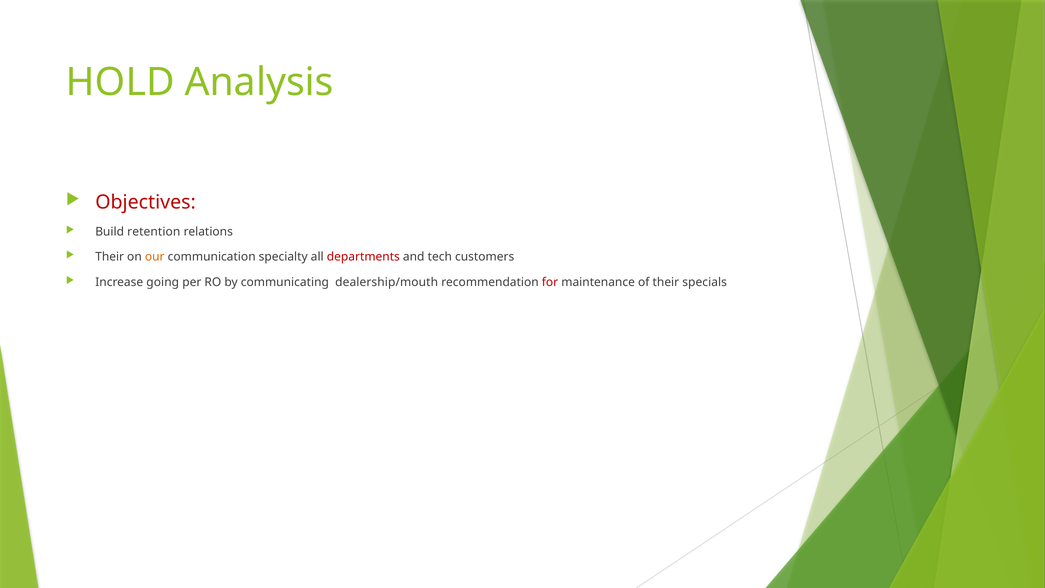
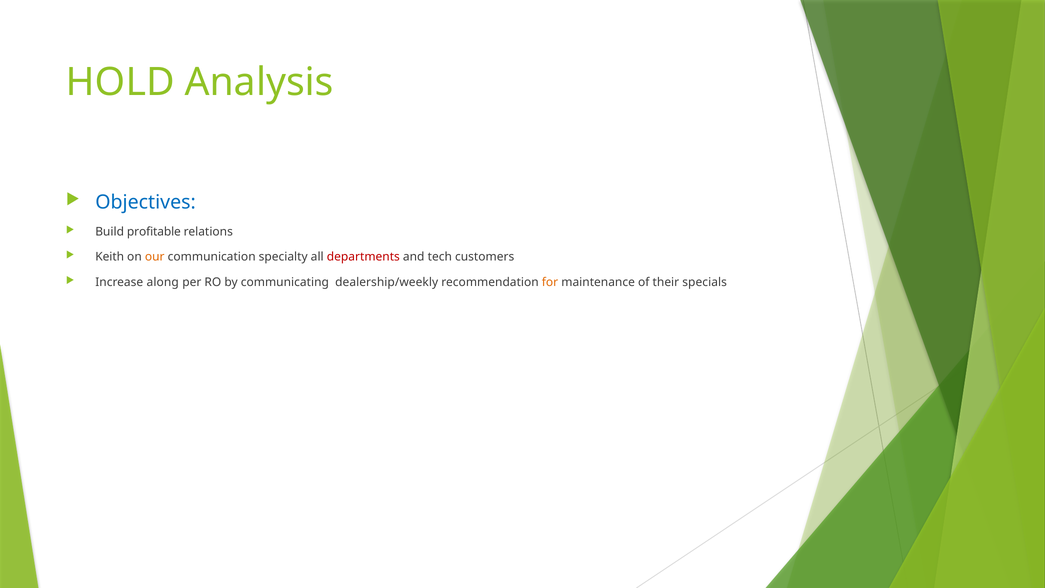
Objectives colour: red -> blue
retention: retention -> profitable
Their at (110, 257): Their -> Keith
going: going -> along
dealership/mouth: dealership/mouth -> dealership/weekly
for colour: red -> orange
